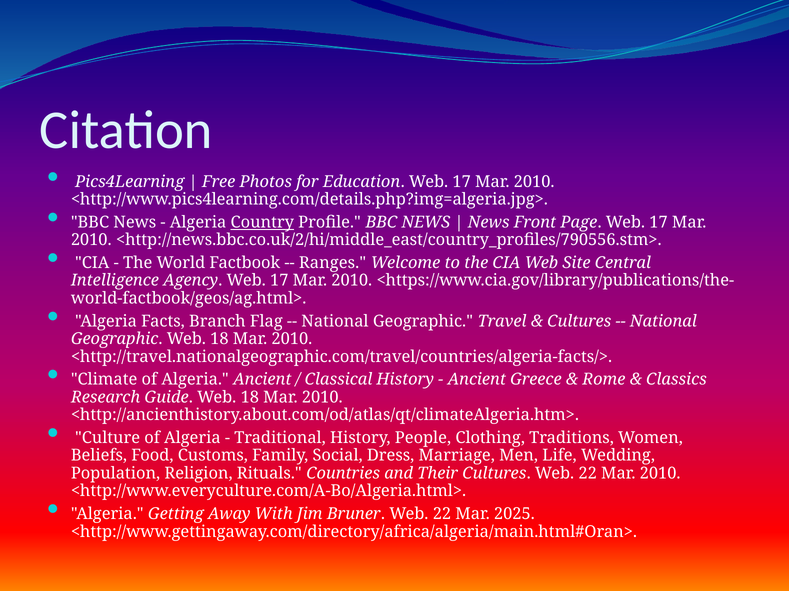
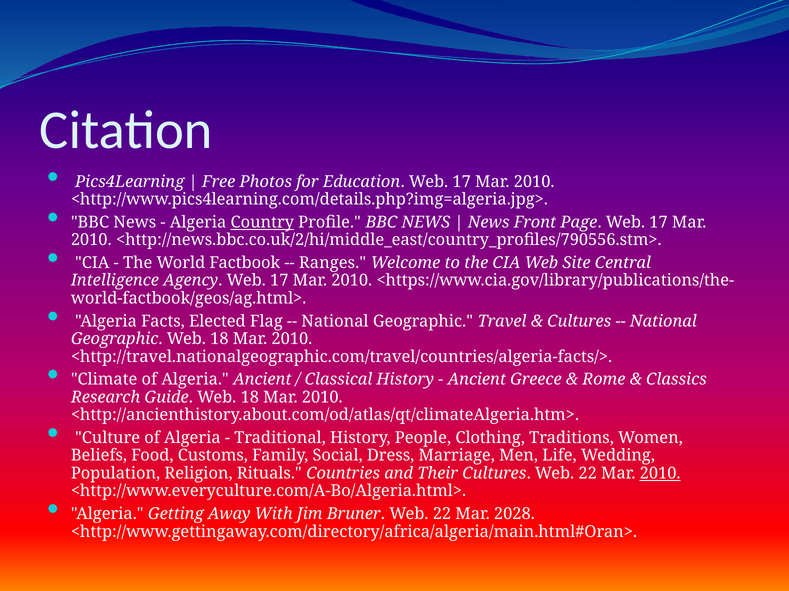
Branch: Branch -> Elected
2010 at (660, 474) underline: none -> present
2025: 2025 -> 2028
